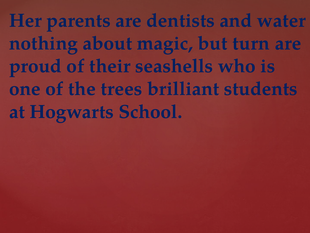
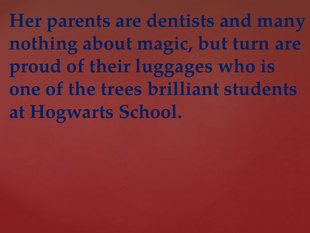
water: water -> many
seashells: seashells -> luggages
